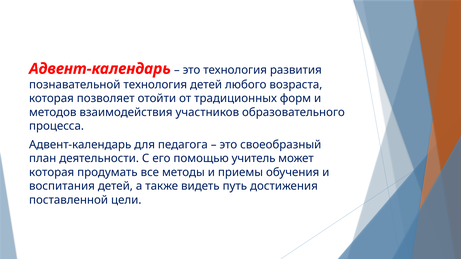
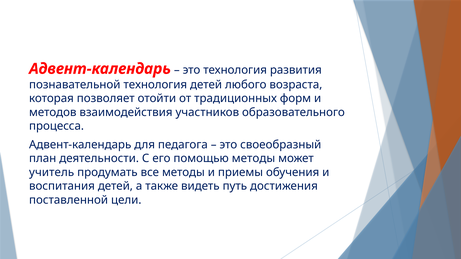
помощью учитель: учитель -> методы
которая at (52, 173): которая -> учитель
